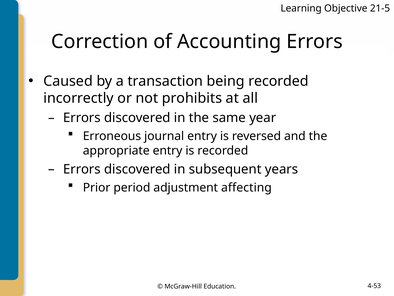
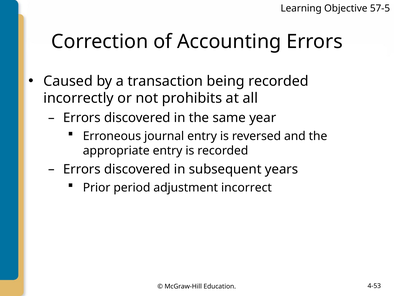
21-5: 21-5 -> 57-5
affecting: affecting -> incorrect
